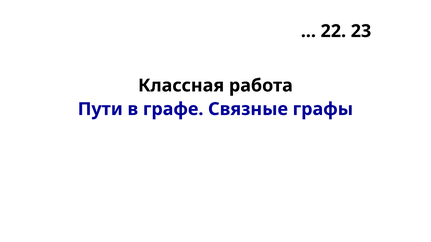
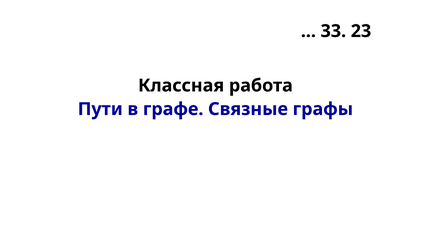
22: 22 -> 33
